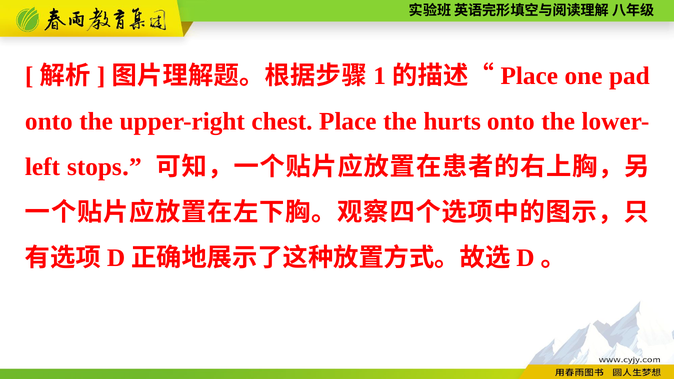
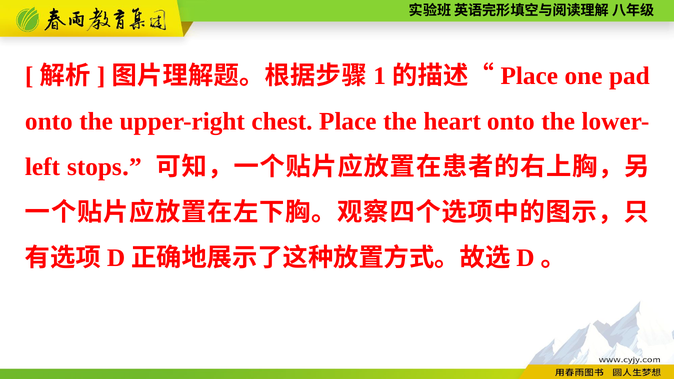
hurts: hurts -> heart
